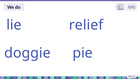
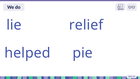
doggie: doggie -> helped
